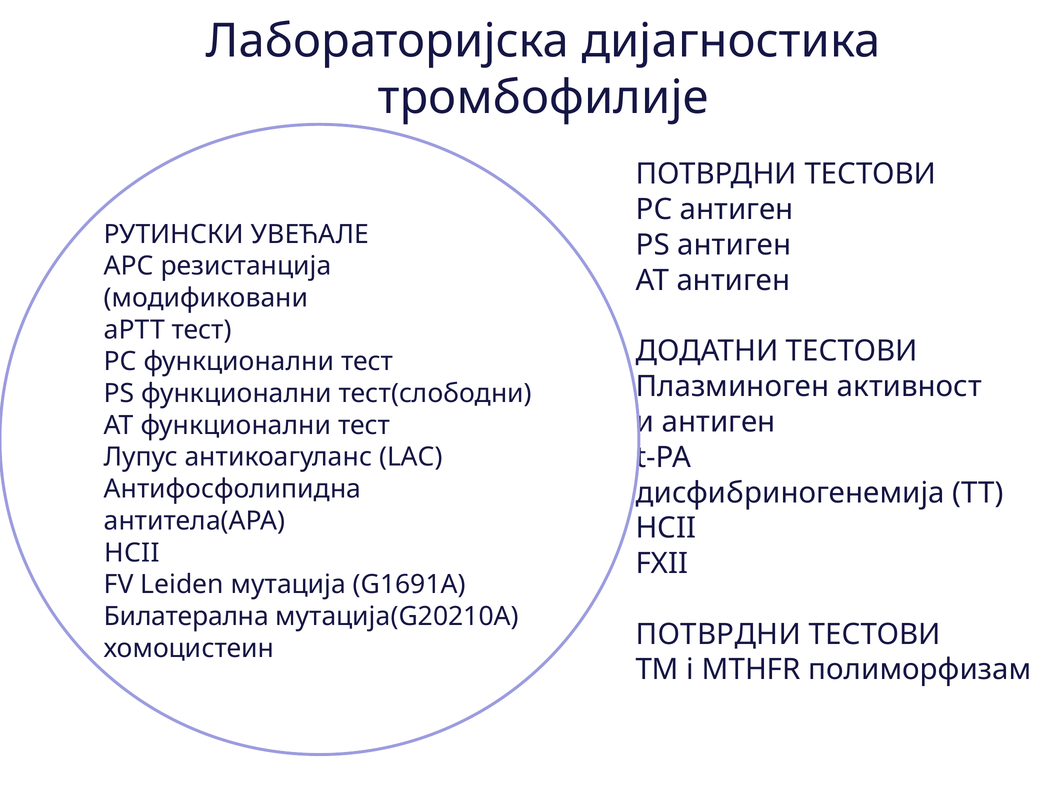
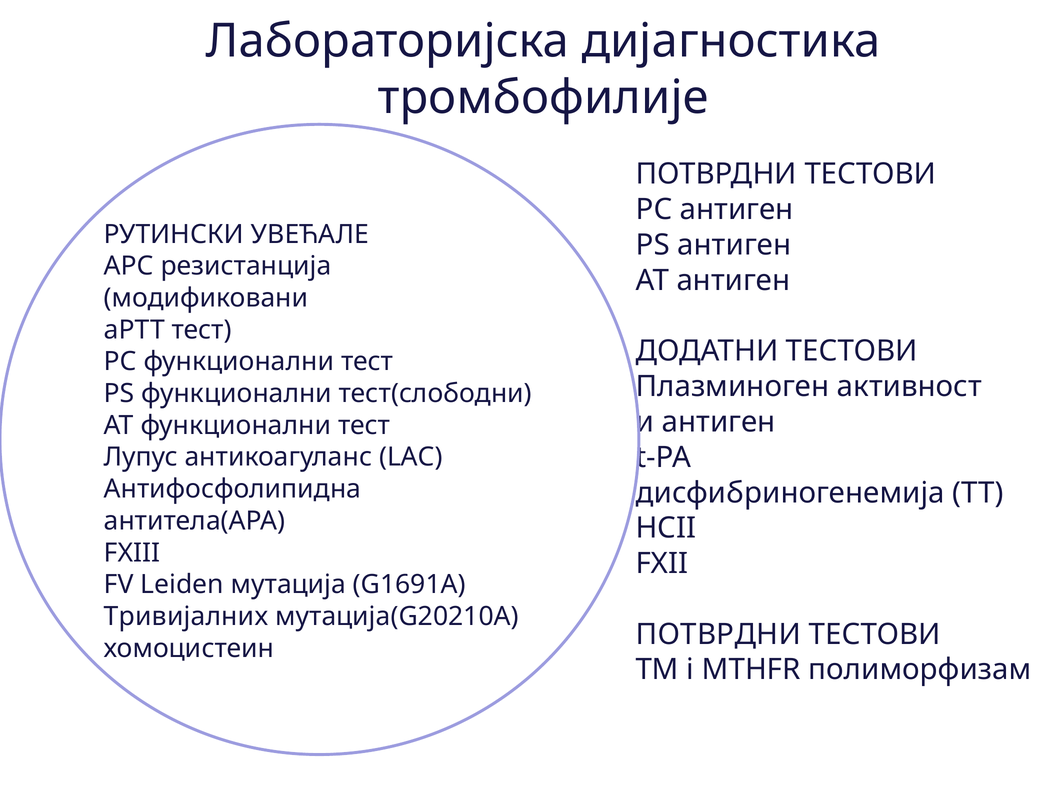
HCII at (132, 553): HCII -> FXIII
Билатерална: Билатерална -> Тривијалних
